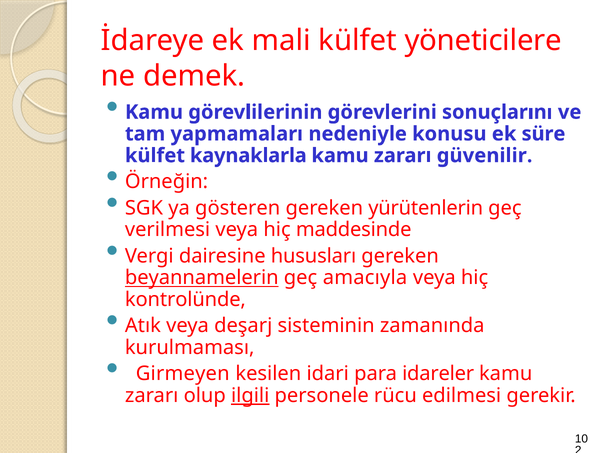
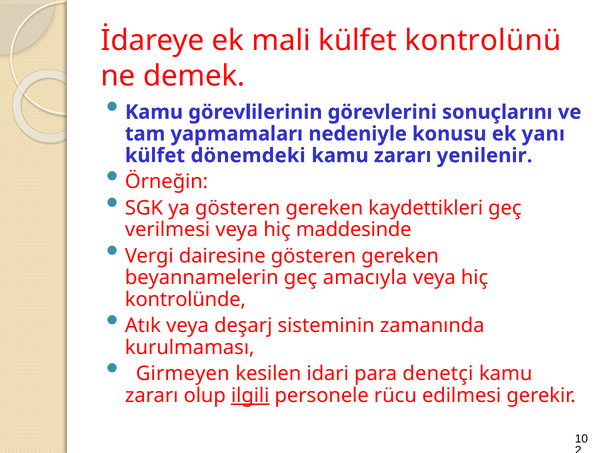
yöneticilere: yöneticilere -> kontrolünü
süre: süre -> yanı
kaynaklarla: kaynaklarla -> dönemdeki
güvenilir: güvenilir -> yenilenir
yürütenlerin: yürütenlerin -> kaydettikleri
dairesine hususları: hususları -> gösteren
beyannamelerin underline: present -> none
idareler: idareler -> denetçi
